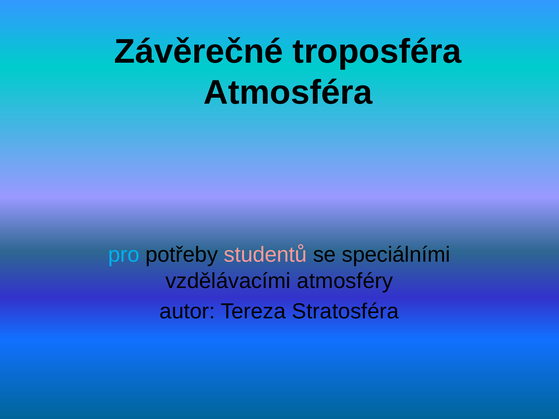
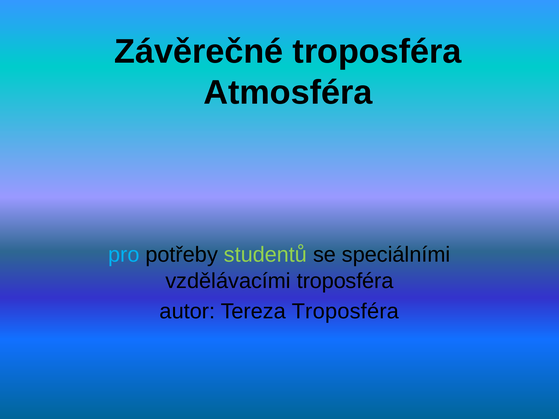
studentů colour: pink -> light green
vzdělávacími atmosféry: atmosféry -> troposféra
Tereza Stratosféra: Stratosféra -> Troposféra
